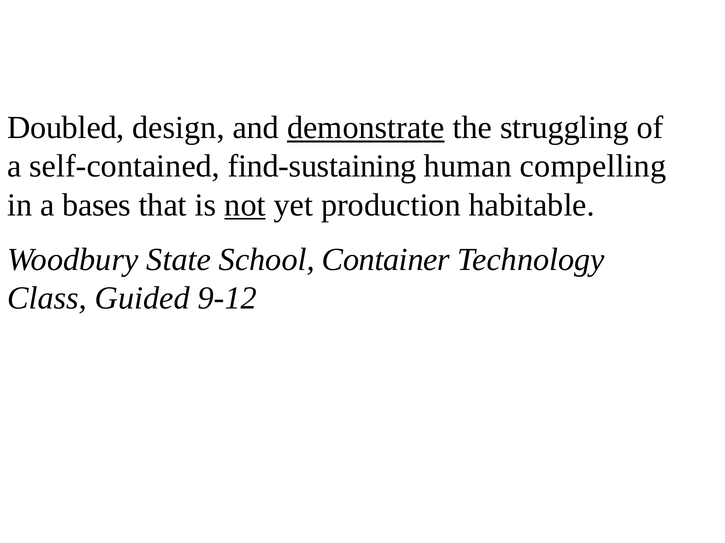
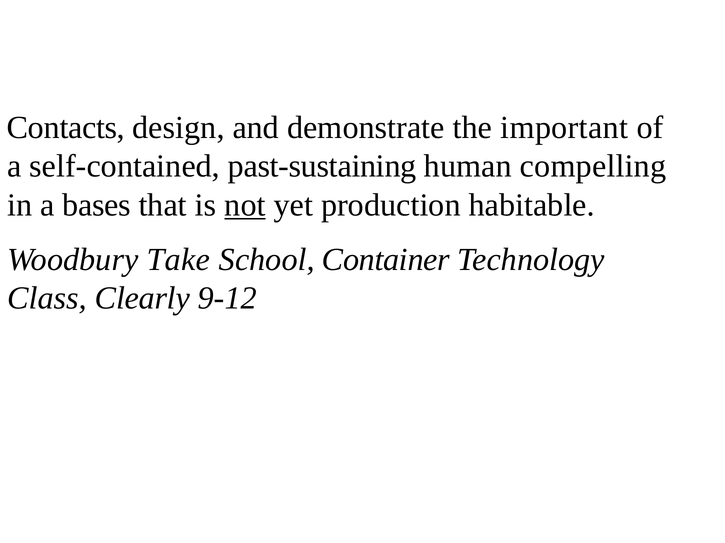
Doubled: Doubled -> Contacts
demonstrate underline: present -> none
struggling: struggling -> important
find-sustaining: find-sustaining -> past-sustaining
State: State -> Take
Guided: Guided -> Clearly
